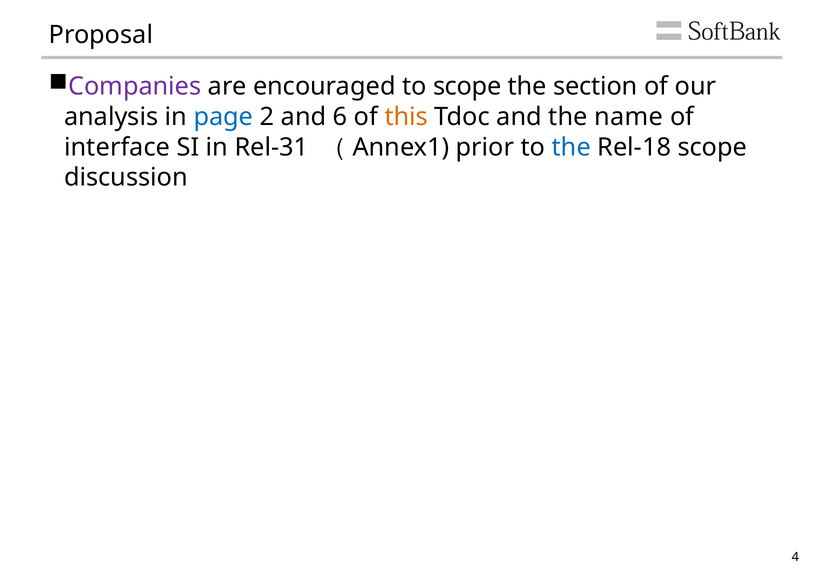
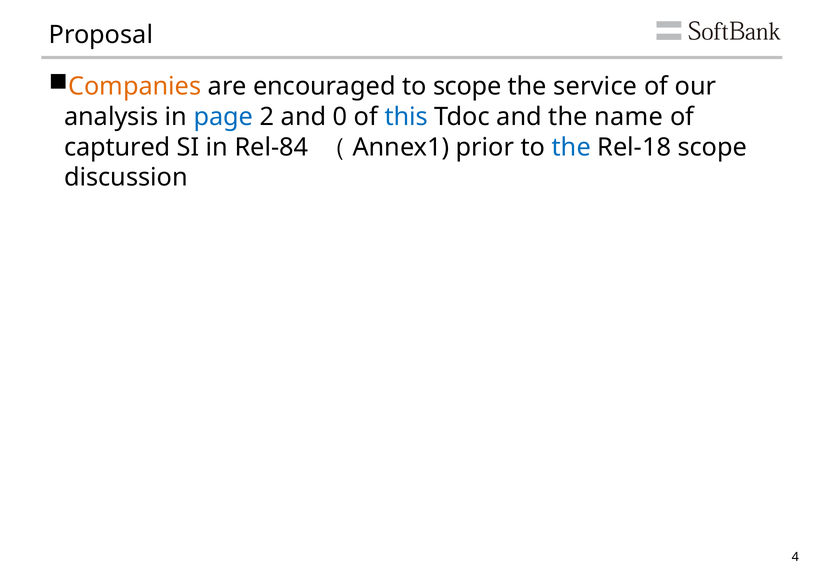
Companies colour: purple -> orange
section: section -> service
6: 6 -> 0
this colour: orange -> blue
interface: interface -> captured
Rel-31: Rel-31 -> Rel-84
